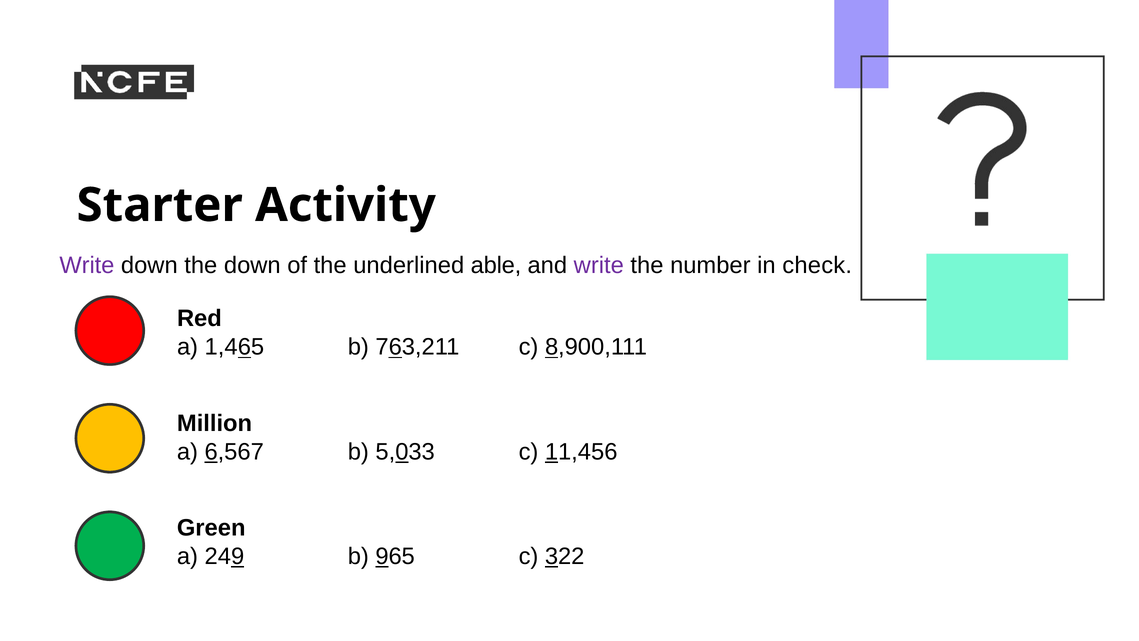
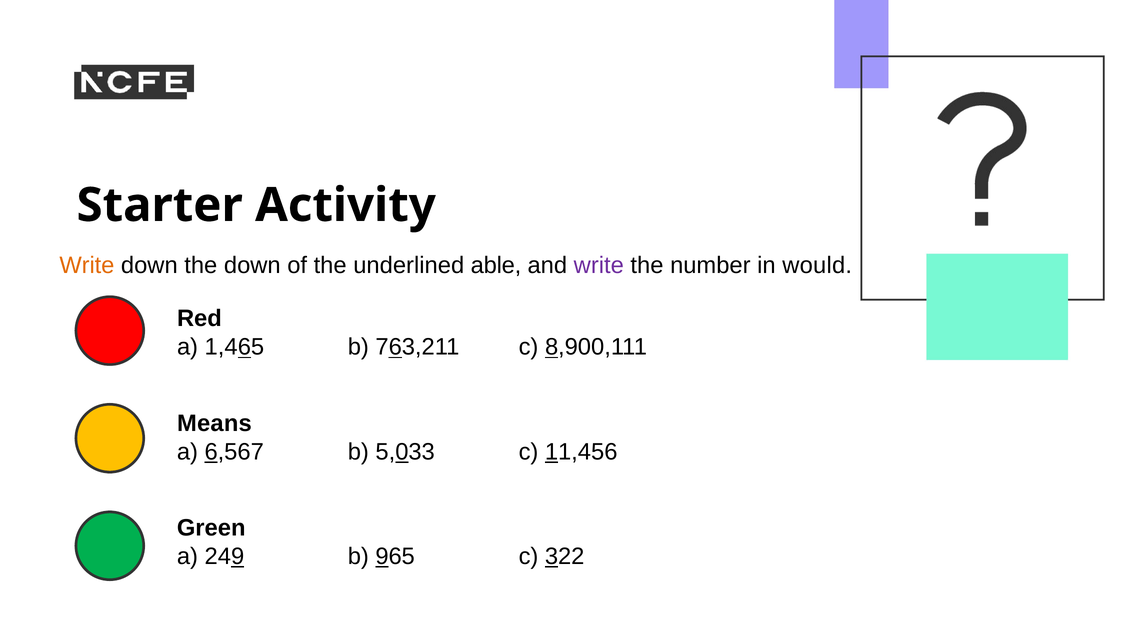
Write at (87, 265) colour: purple -> orange
check: check -> would
Million: Million -> Means
